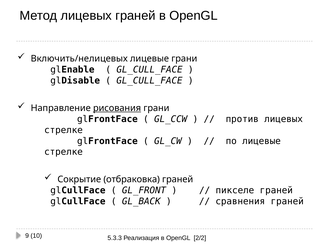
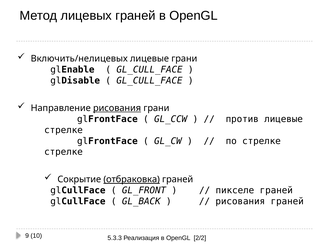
против лицевых: лицевых -> лицевые
по лицевые: лицевые -> стрелке
отбраковка underline: none -> present
сравнения at (240, 201): сравнения -> рисования
